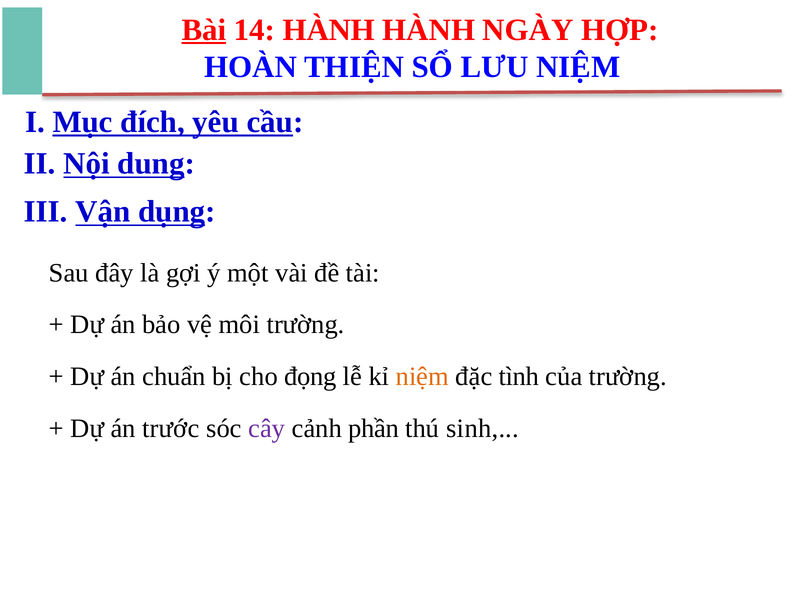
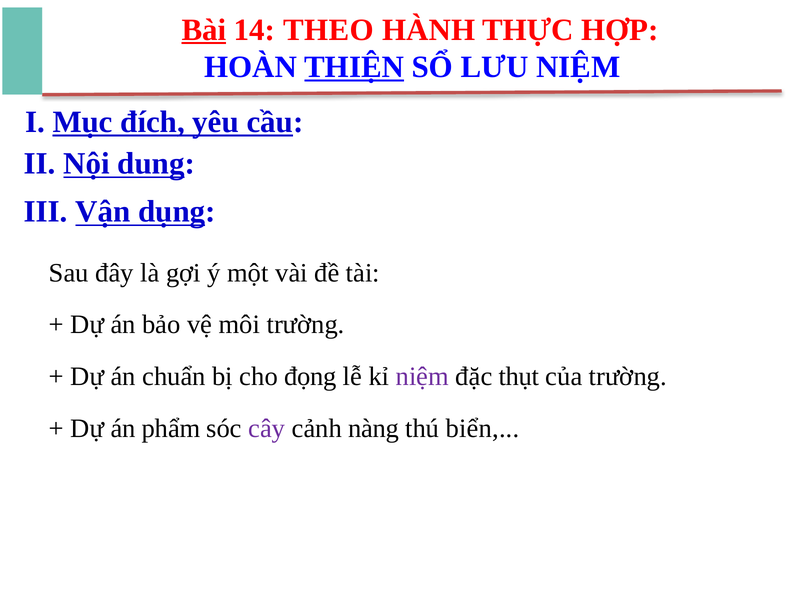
14 HÀNH: HÀNH -> THEO
NGÀY: NGÀY -> THỰC
THIỆN underline: none -> present
niệm at (422, 376) colour: orange -> purple
tình: tình -> thụt
trước: trước -> phẩm
phần: phần -> nàng
sinh: sinh -> biển
